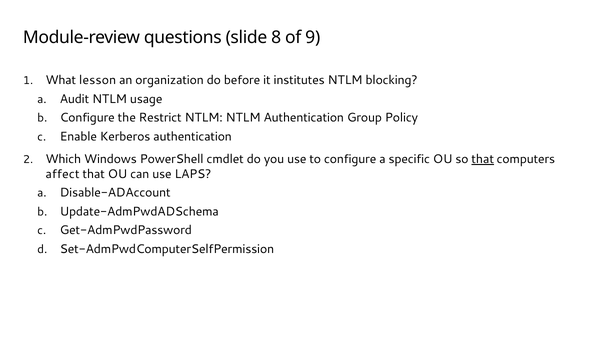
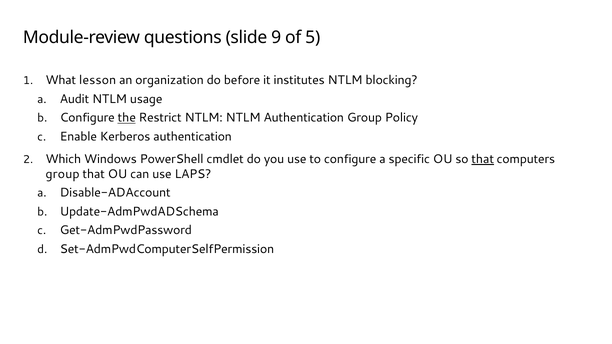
8: 8 -> 9
9: 9 -> 5
the underline: none -> present
affect at (63, 174): affect -> group
